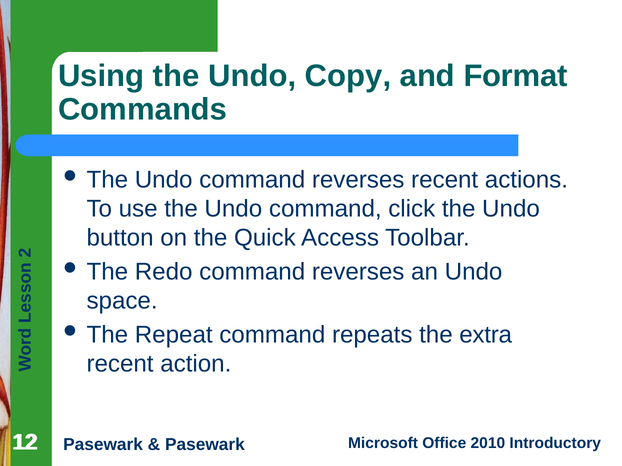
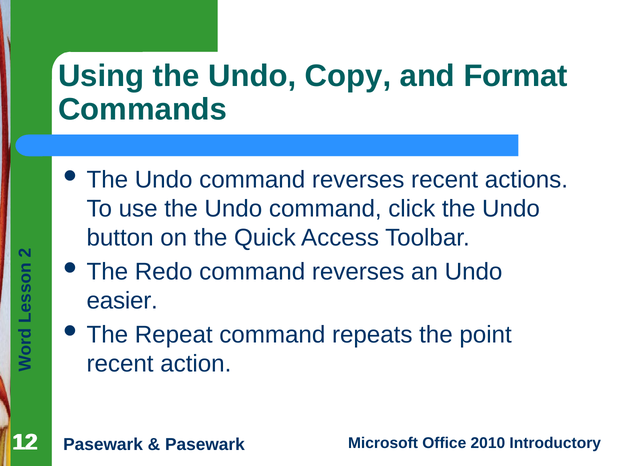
space: space -> easier
extra: extra -> point
